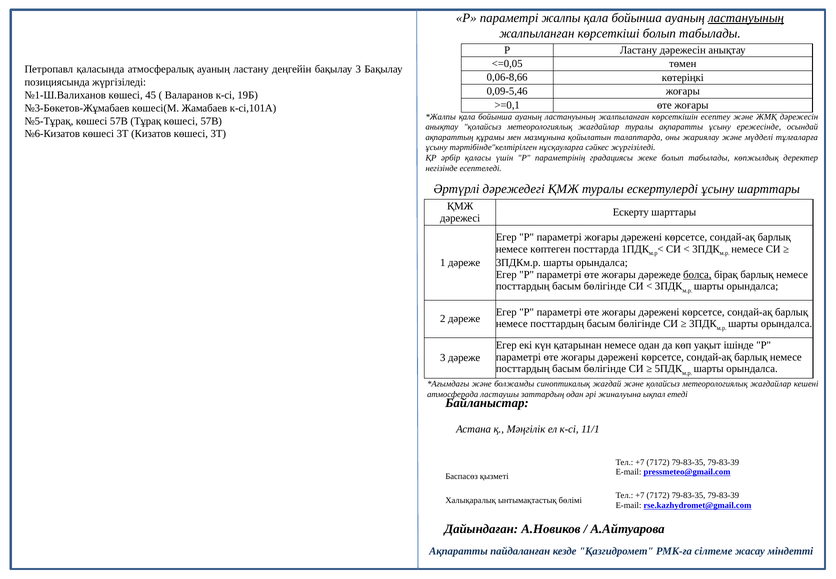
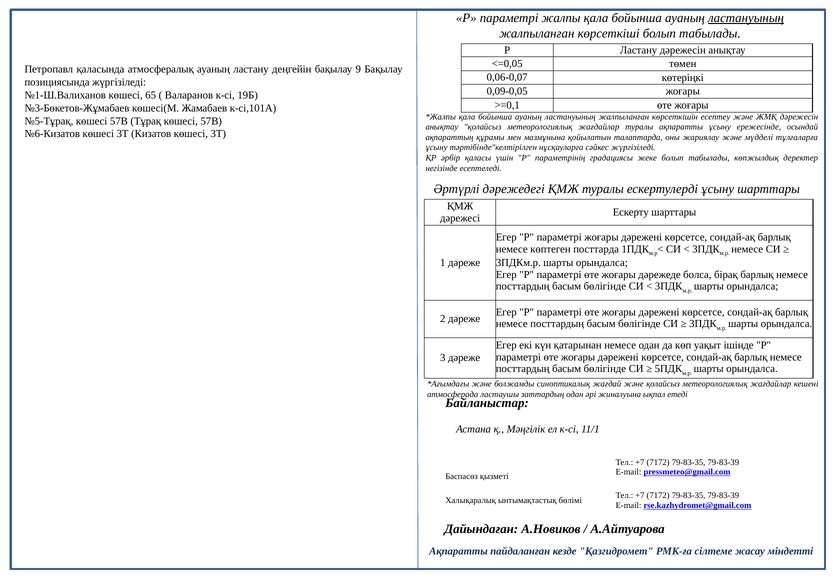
бақылау 3: 3 -> 9
0,06-8,66: 0,06-8,66 -> 0,06-0,07
0,09-5,46: 0,09-5,46 -> 0,09-0,05
45: 45 -> 65
болса underline: present -> none
